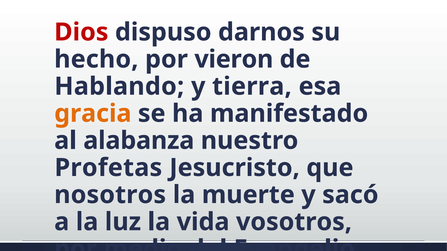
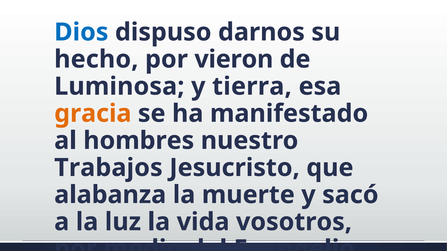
Dios colour: red -> blue
Hablando: Hablando -> Luminosa
alabanza: alabanza -> hombres
Profetas: Profetas -> Trabajos
nosotros: nosotros -> alabanza
